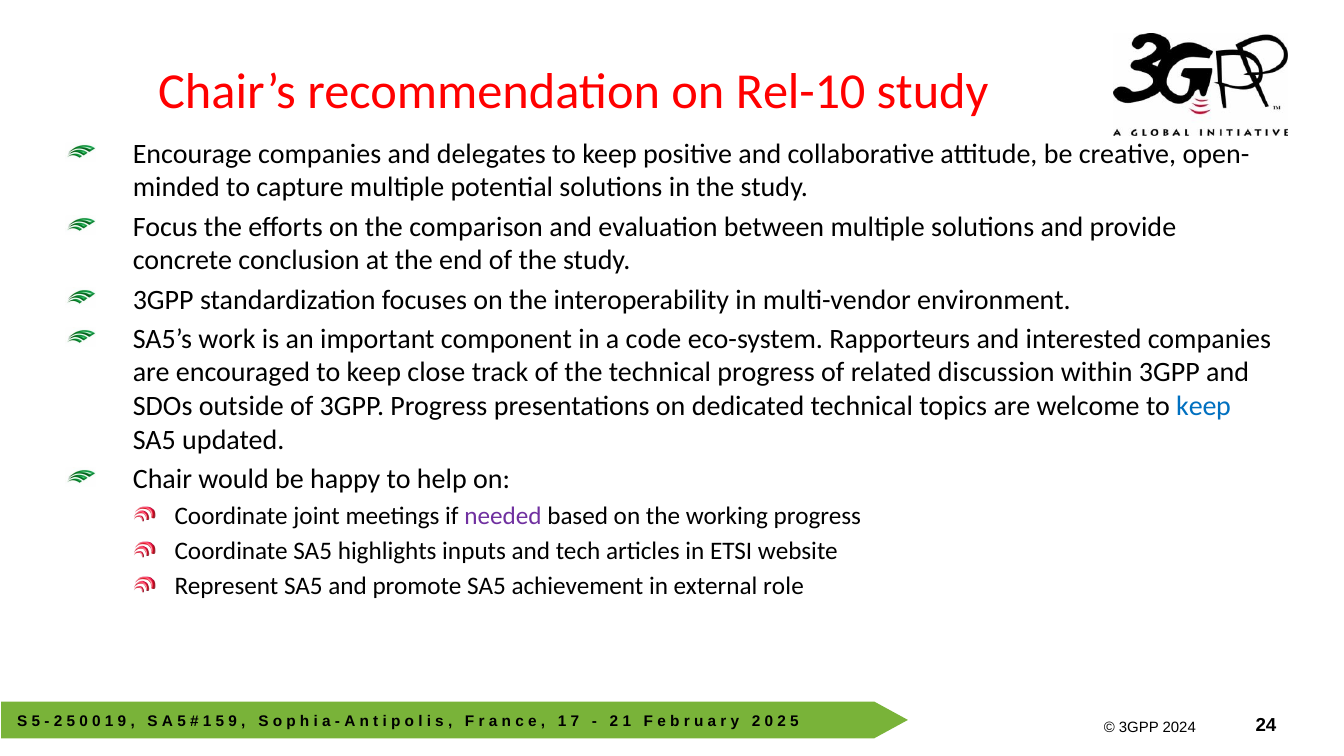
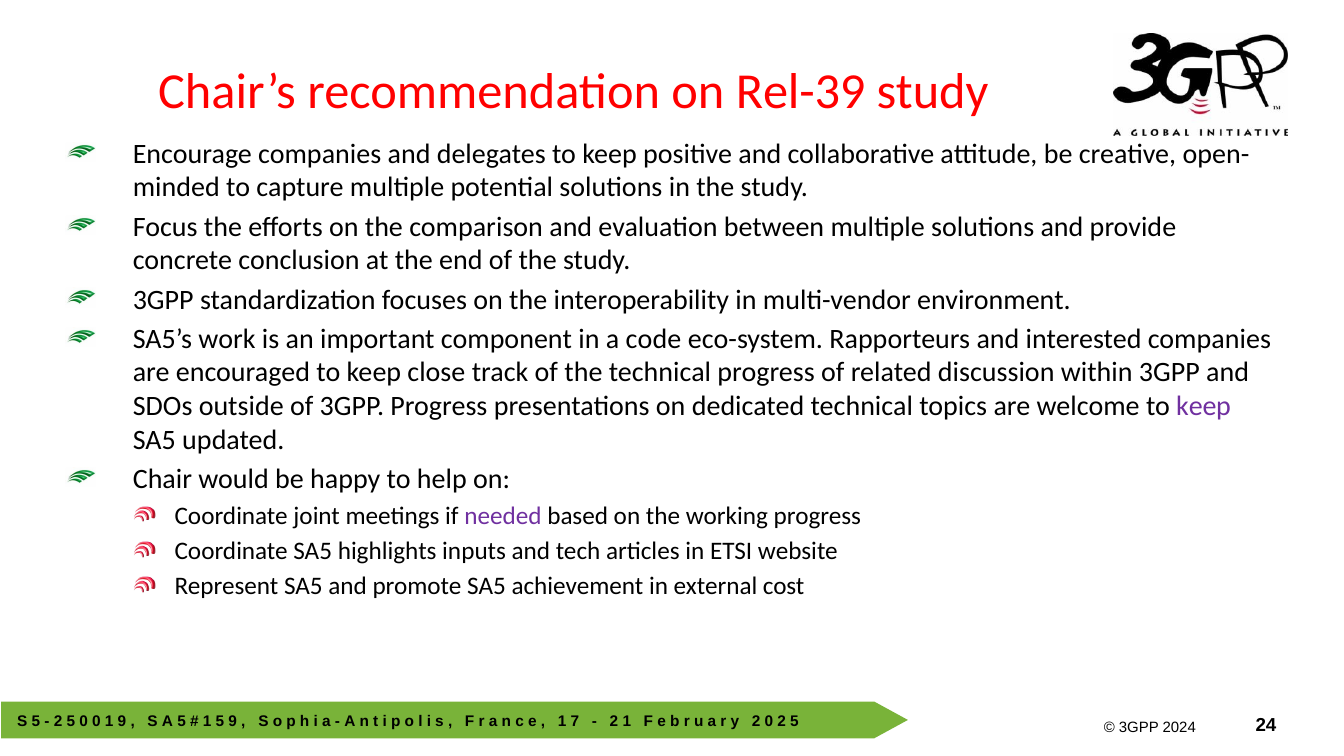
Rel-10: Rel-10 -> Rel-39
keep at (1204, 406) colour: blue -> purple
role: role -> cost
